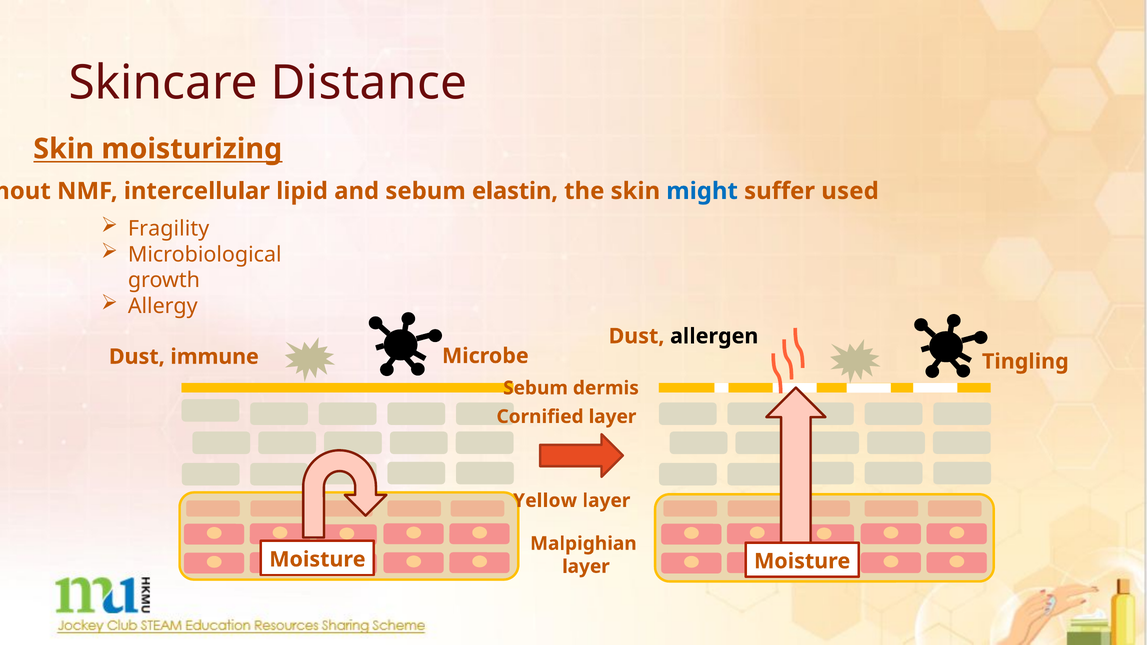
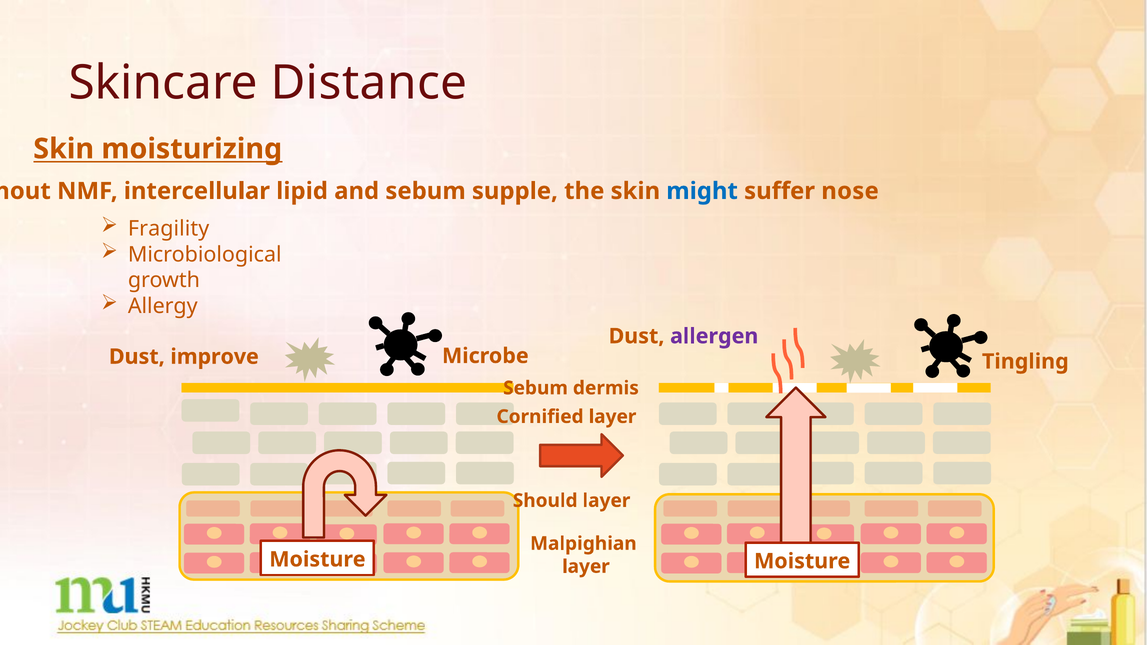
elastin: elastin -> supple
used: used -> nose
allergen colour: black -> purple
immune: immune -> improve
Yellow: Yellow -> Should
